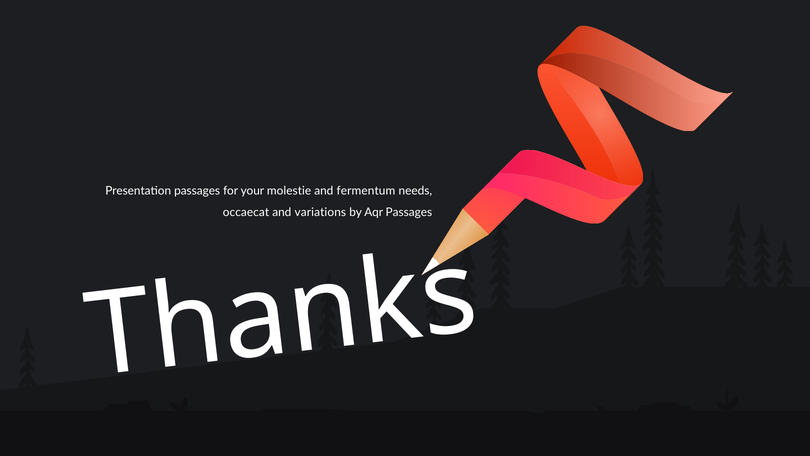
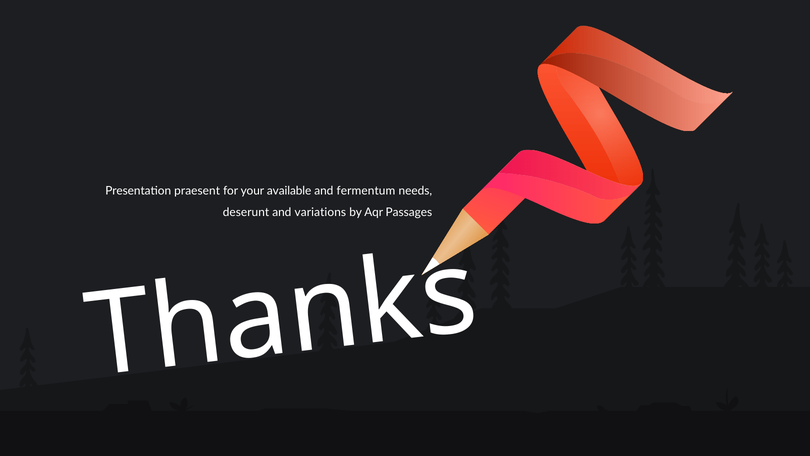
Presentation passages: passages -> praesent
molestie: molestie -> available
occaecat: occaecat -> deserunt
